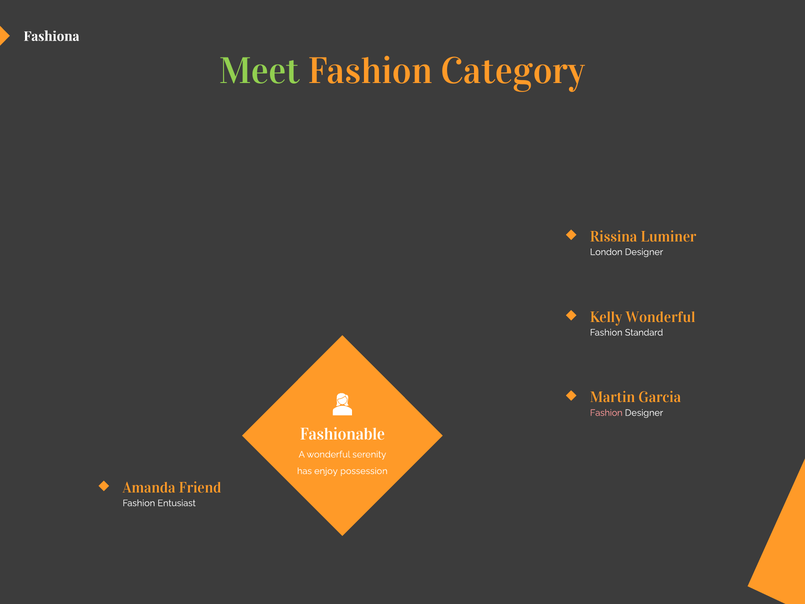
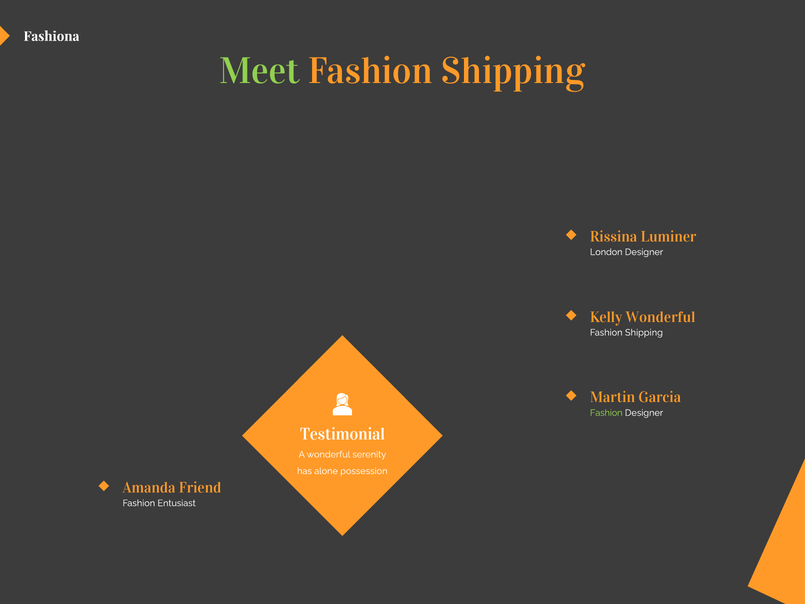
Category at (513, 71): Category -> Shipping
Standard at (644, 332): Standard -> Shipping
Fashion at (606, 413) colour: pink -> light green
Fashionable: Fashionable -> Testimonial
enjoy: enjoy -> alone
